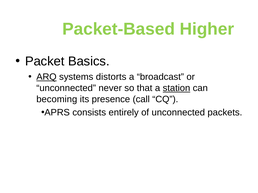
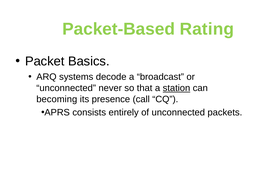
Higher: Higher -> Rating
ARQ underline: present -> none
distorts: distorts -> decode
